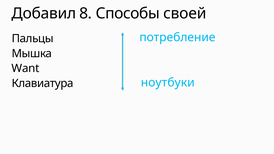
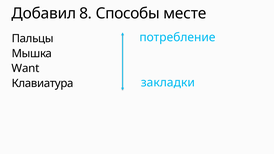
своей: своей -> месте
ноутбуки: ноутбуки -> закладки
